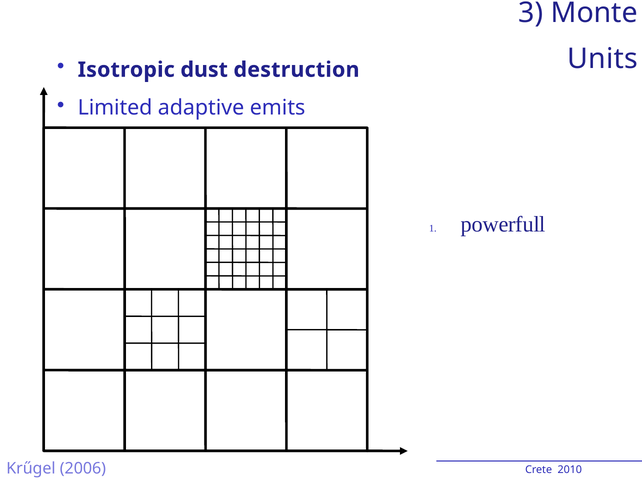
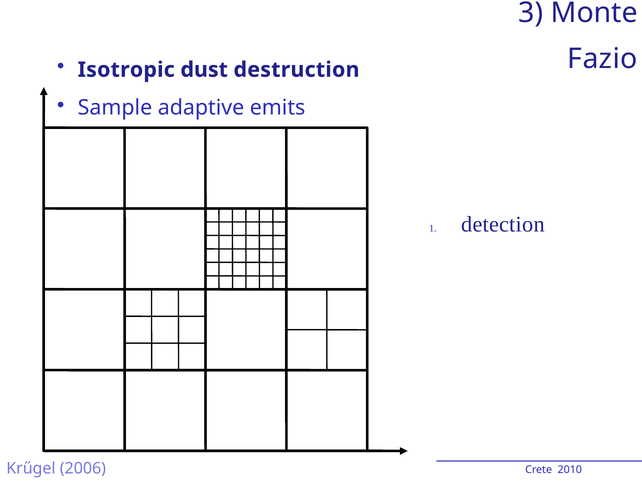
Units: Units -> Fazio
Limited: Limited -> Sample
powerfull: powerfull -> detection
